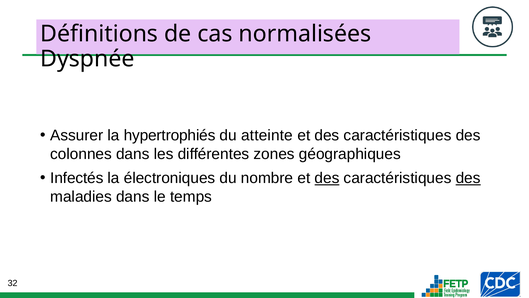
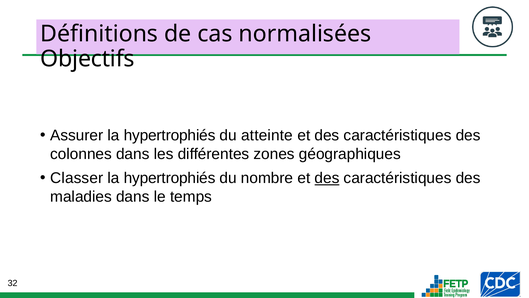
Dyspnée: Dyspnée -> Objectifs
Infectés: Infectés -> Classer
électroniques at (170, 178): électroniques -> hypertrophiés
des at (468, 178) underline: present -> none
